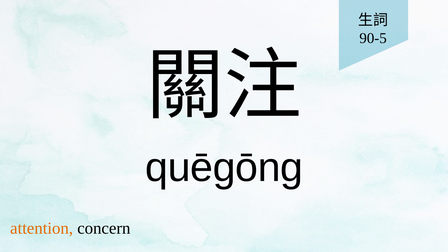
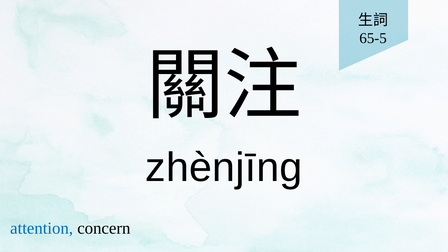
90-5: 90-5 -> 65-5
quēgōng: quēgōng -> zhènjīng
attention colour: orange -> blue
